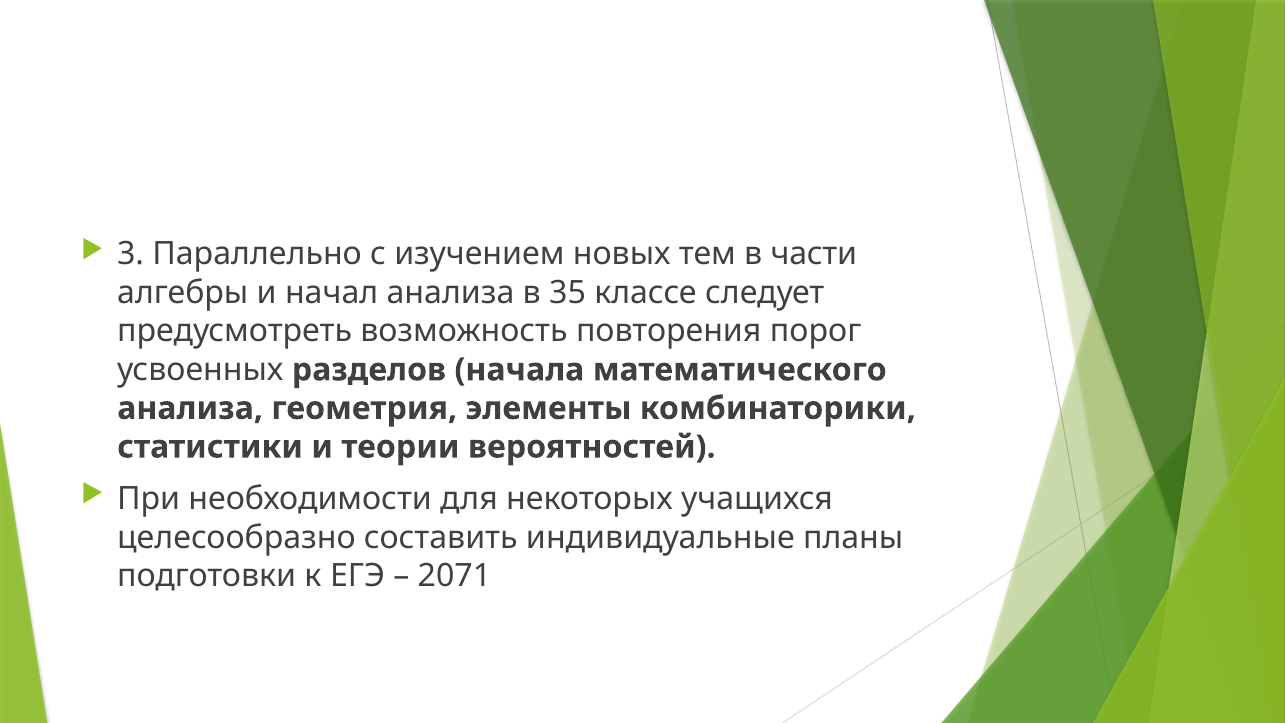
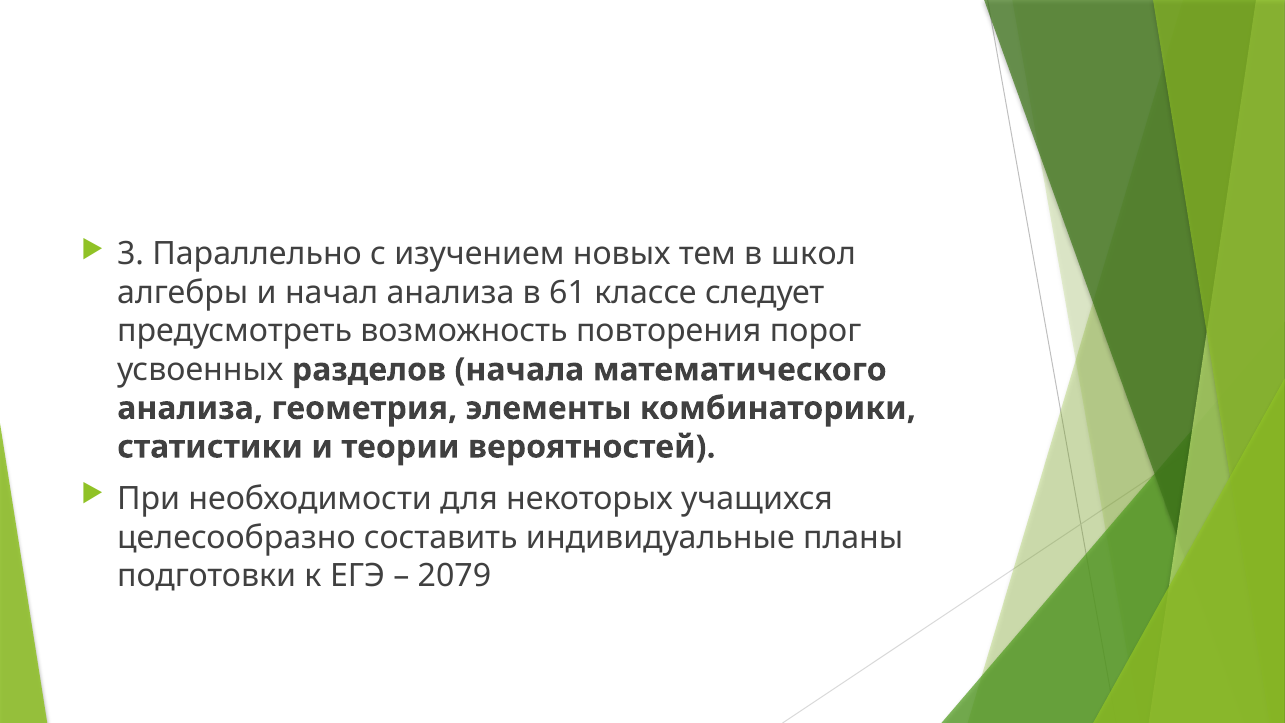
части: части -> школ
35: 35 -> 61
2071: 2071 -> 2079
